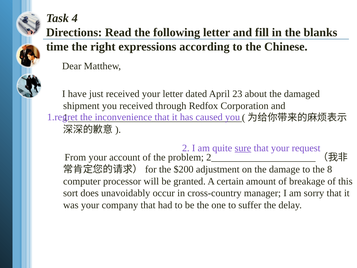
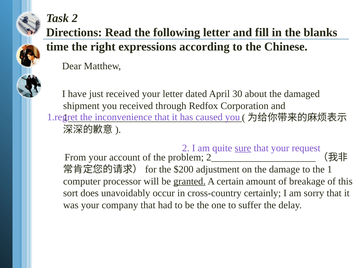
Task 4: 4 -> 2
23: 23 -> 30
8: 8 -> 1
granted underline: none -> present
manager: manager -> certainly
